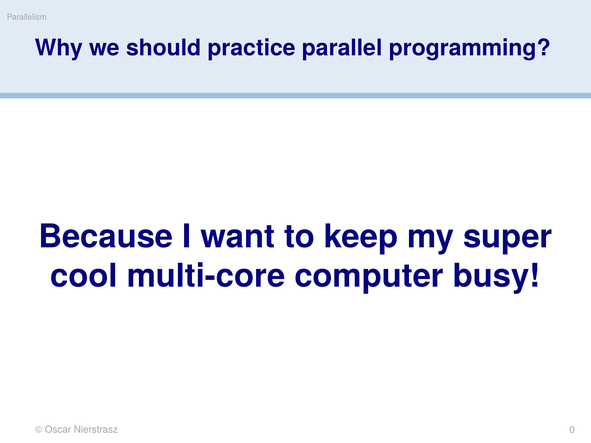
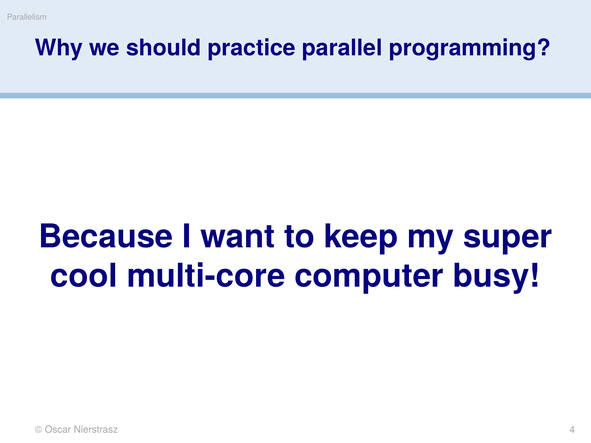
0: 0 -> 4
